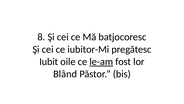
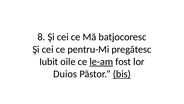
iubitor-Mi: iubitor-Mi -> pentru-Mi
Blând: Blând -> Duios
bis underline: none -> present
